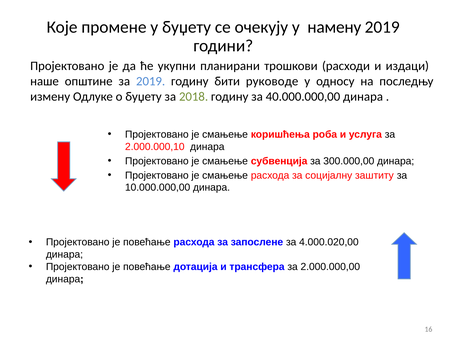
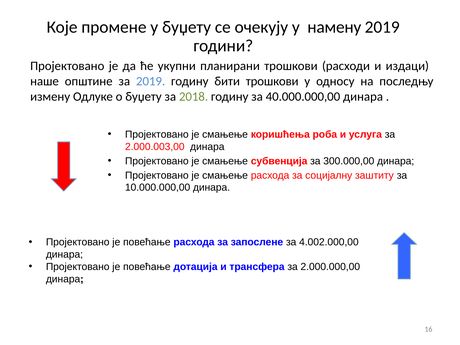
бити руководе: руководе -> трошкови
2.000.000,10: 2.000.000,10 -> 2.000.003,00
4.000.020,00: 4.000.020,00 -> 4.002.000,00
